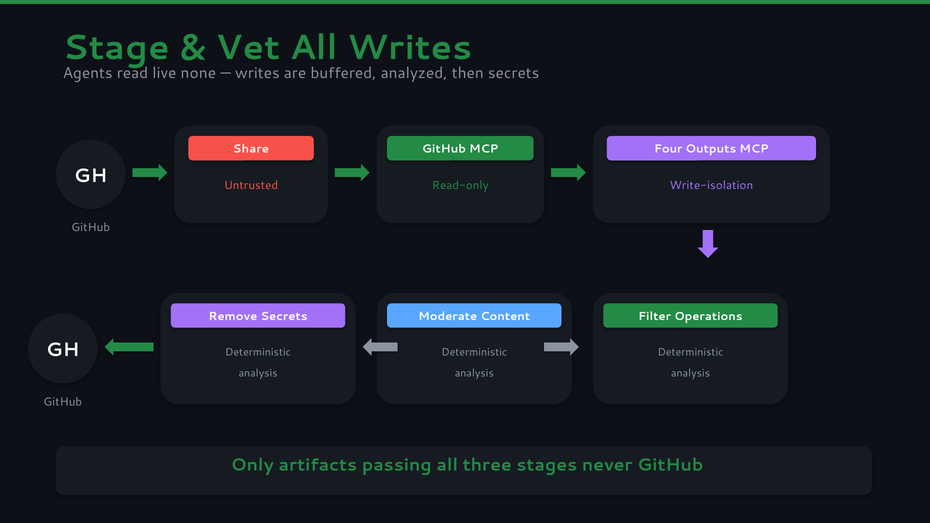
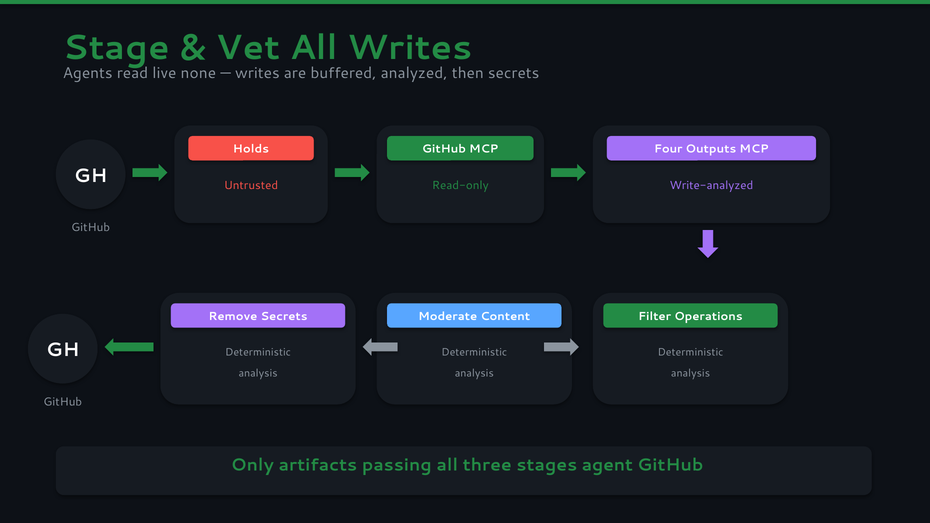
Share: Share -> Holds
Write-isolation: Write-isolation -> Write-analyzed
never: never -> agent
